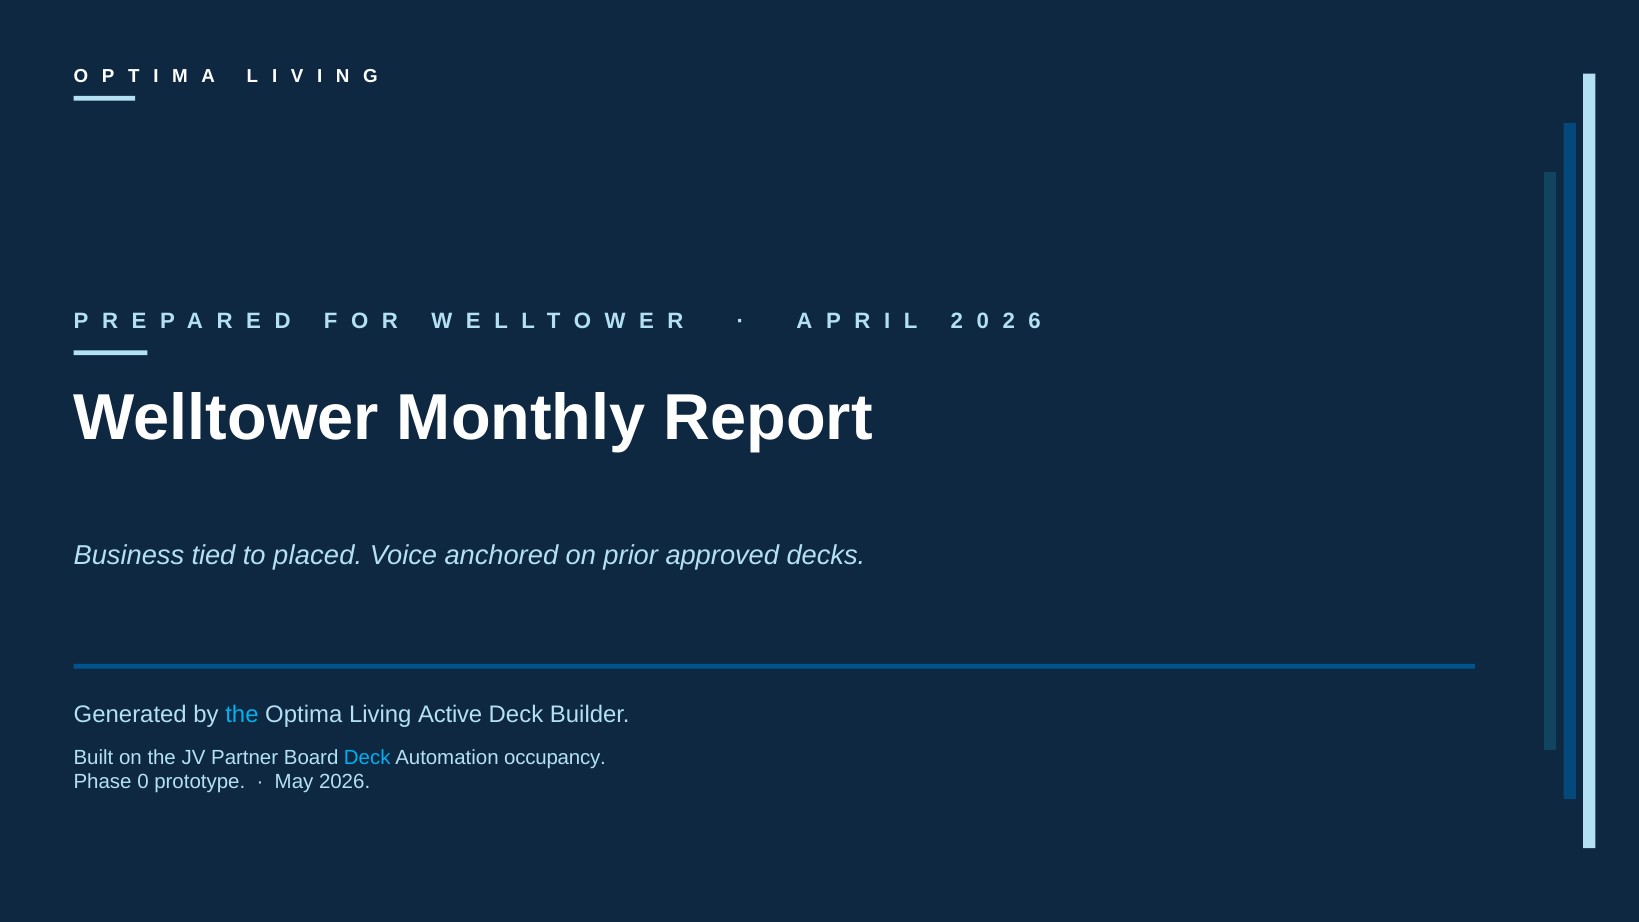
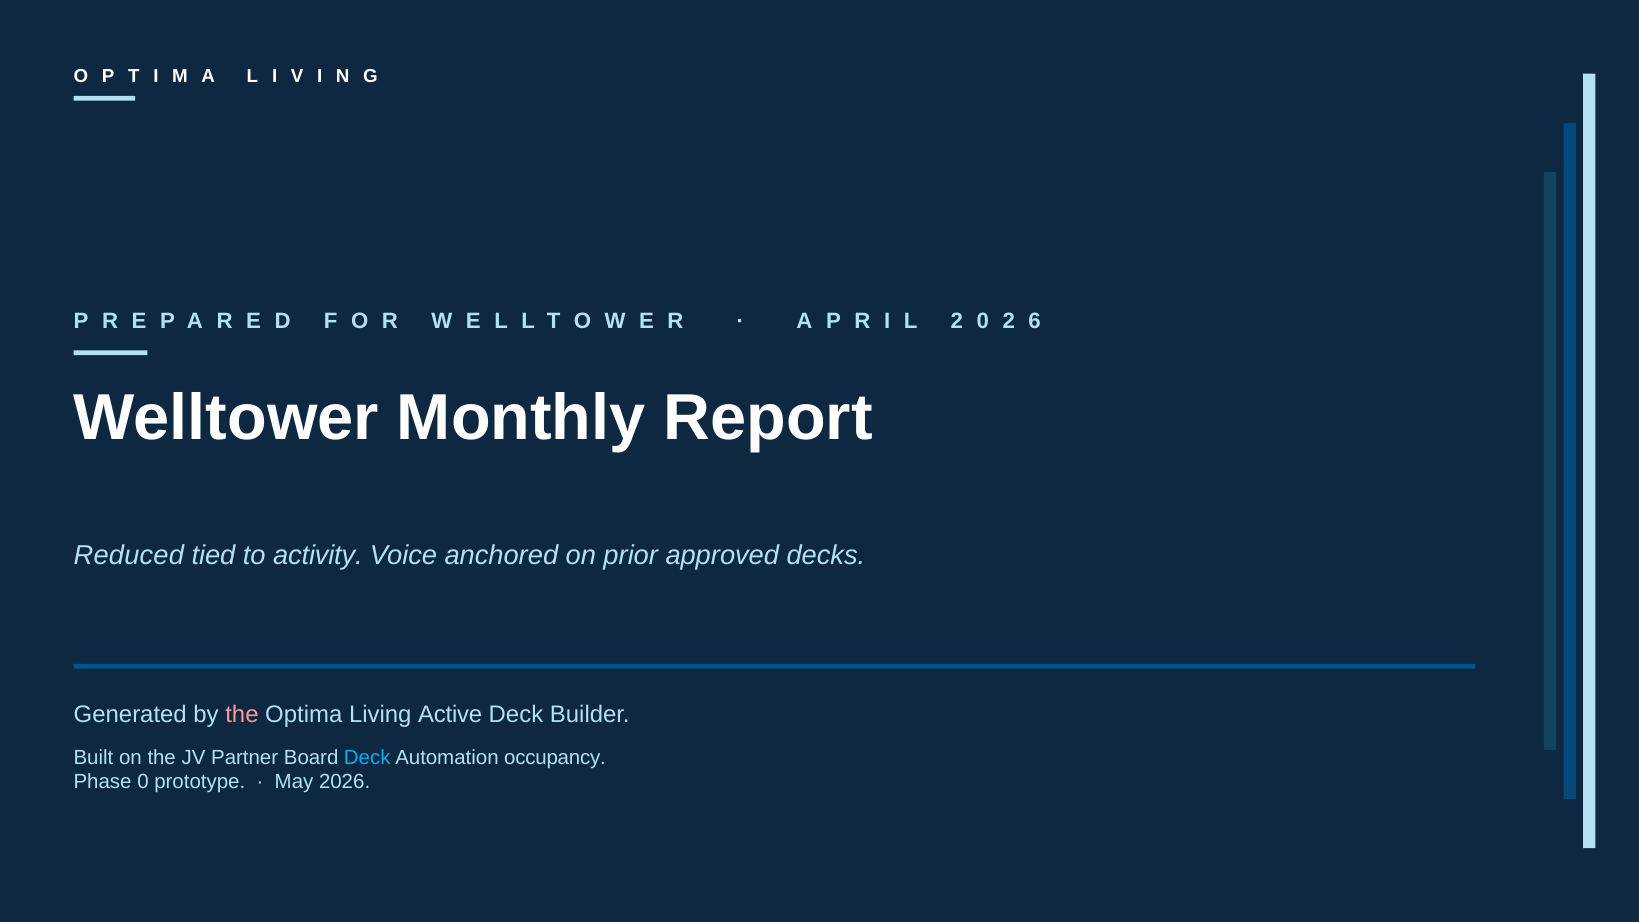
Business: Business -> Reduced
placed: placed -> activity
the at (242, 715) colour: light blue -> pink
